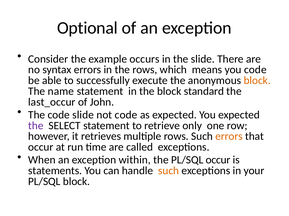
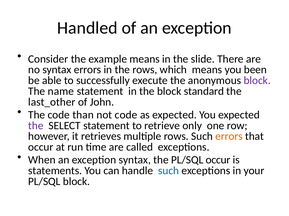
Optional: Optional -> Handled
example occurs: occurs -> means
you code: code -> been
block at (257, 81) colour: orange -> purple
last_occur: last_occur -> last_other
code slide: slide -> than
exception within: within -> syntax
such at (169, 171) colour: orange -> blue
